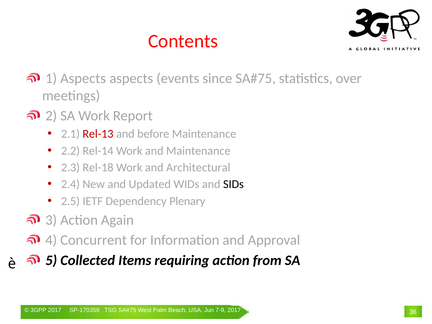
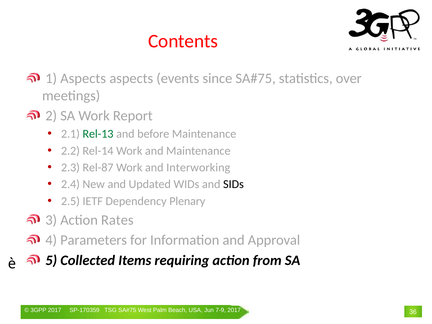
Rel-13 colour: red -> green
Rel-18: Rel-18 -> Rel-87
Architectural: Architectural -> Interworking
Again: Again -> Rates
Concurrent: Concurrent -> Parameters
